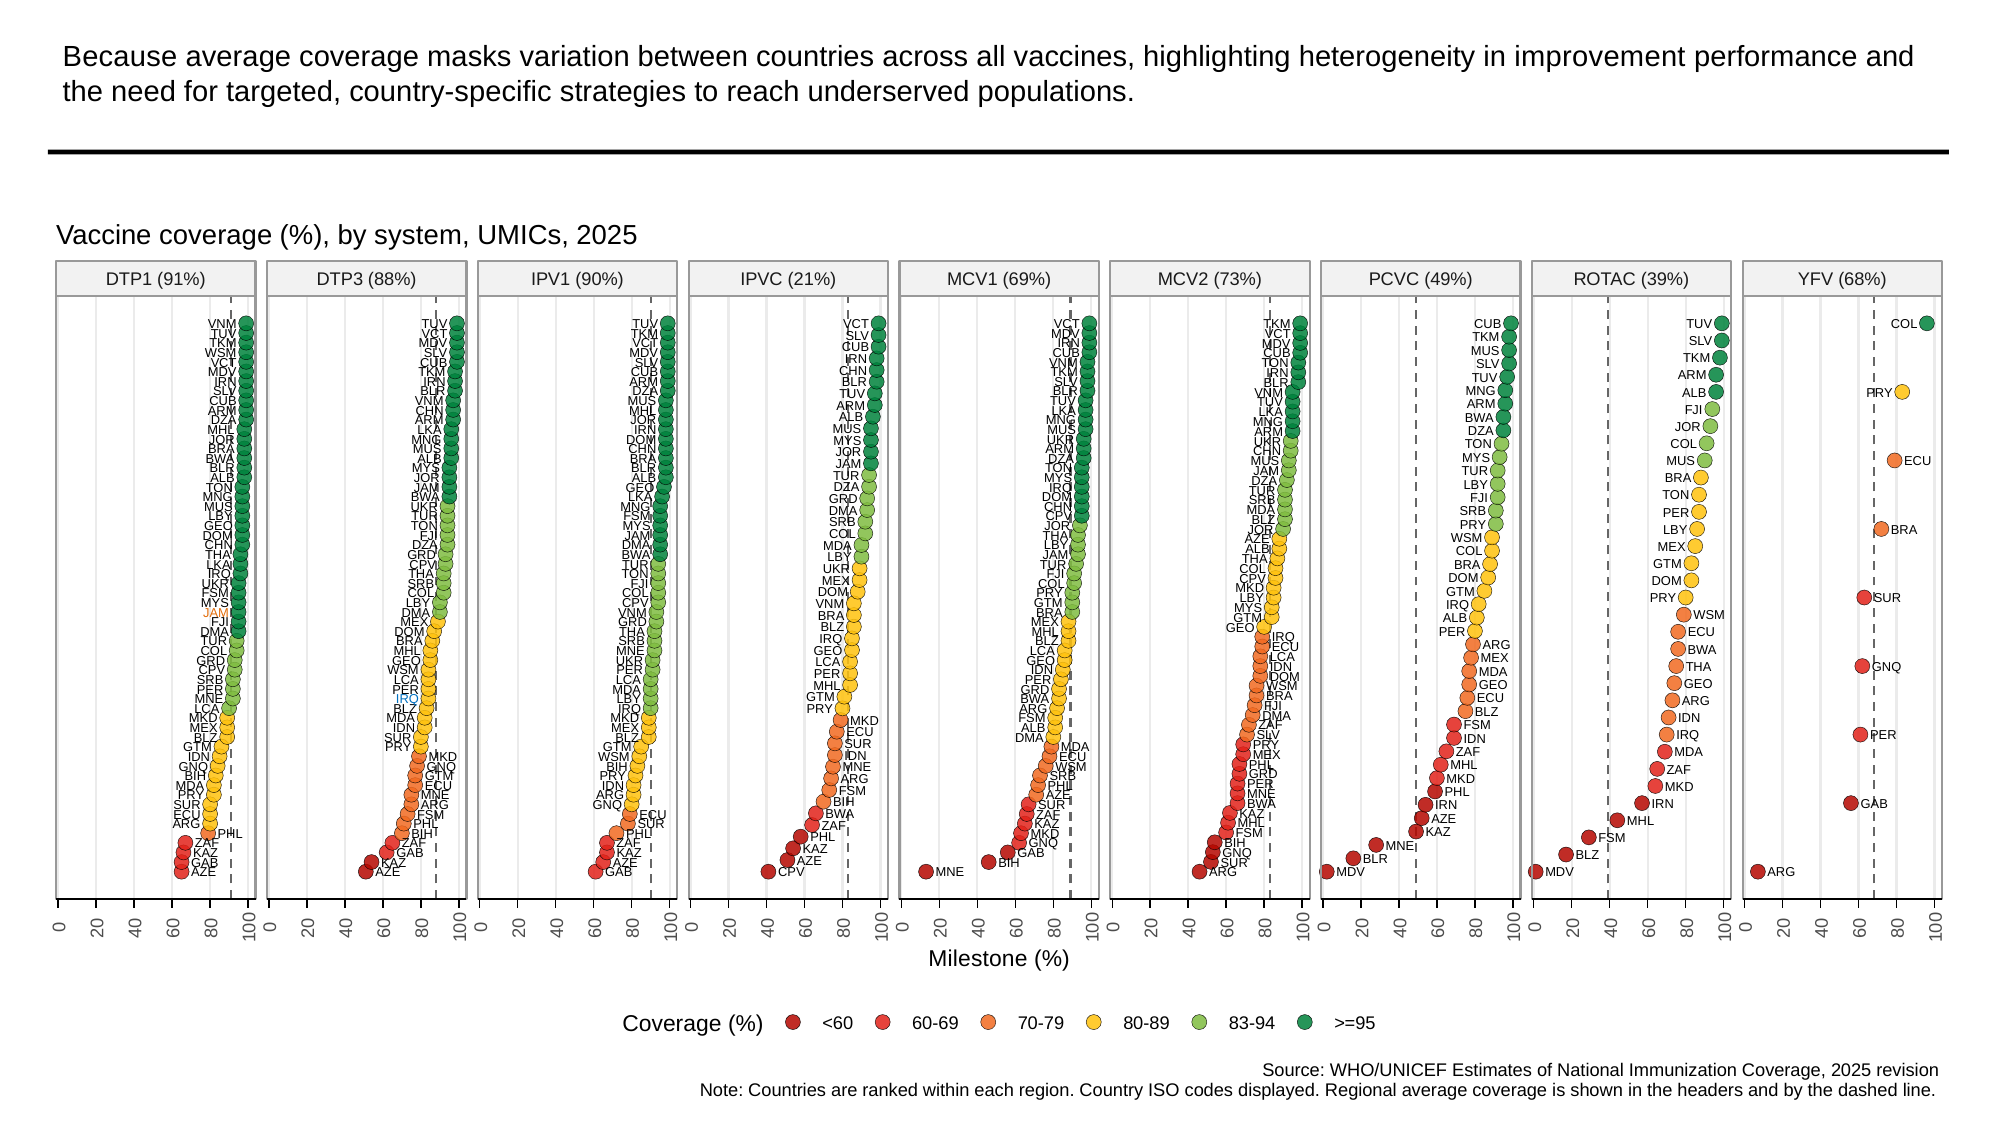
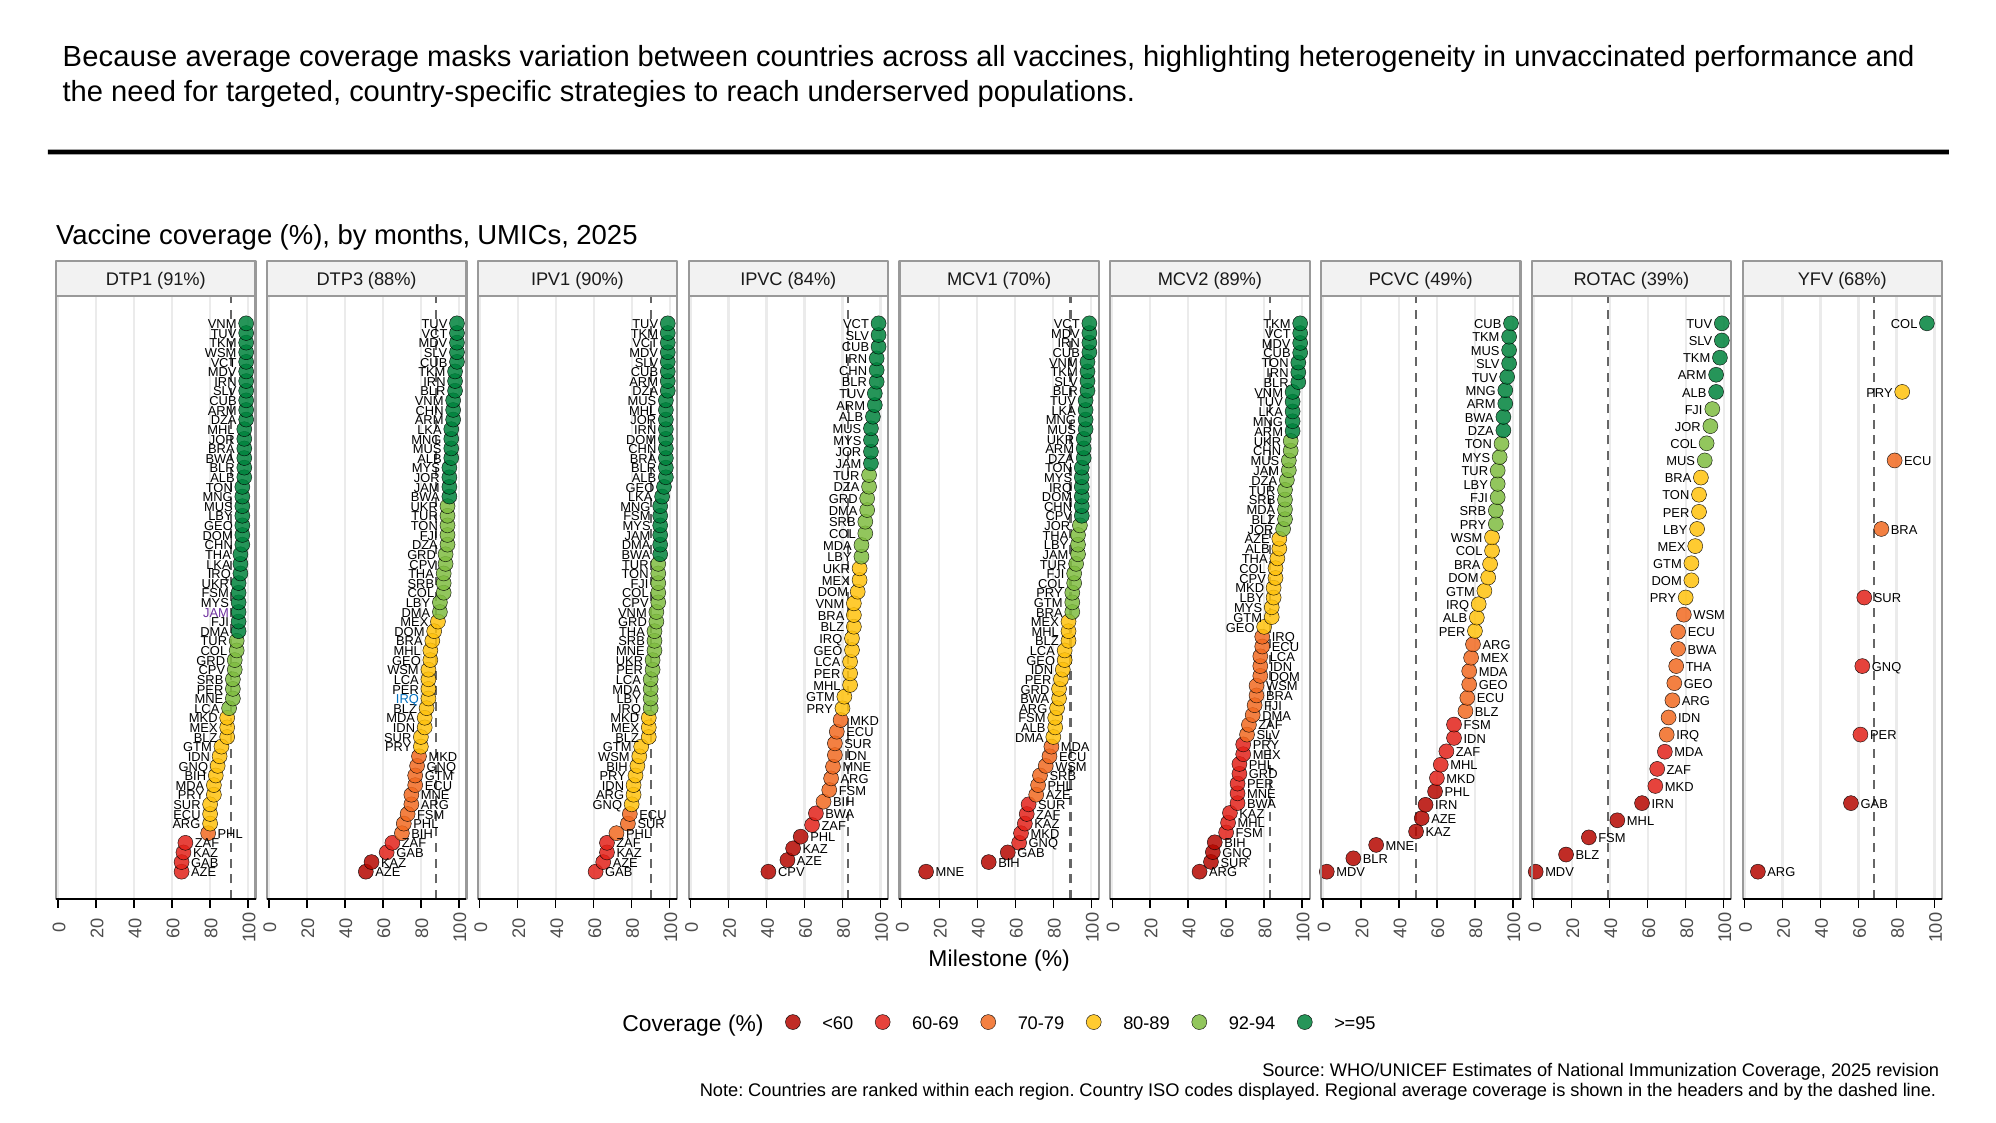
improvement: improvement -> unvaccinated
system: system -> months
21%: 21% -> 84%
69%: 69% -> 70%
73%: 73% -> 89%
JAM at (216, 613) colour: orange -> purple
83-94: 83-94 -> 92-94
